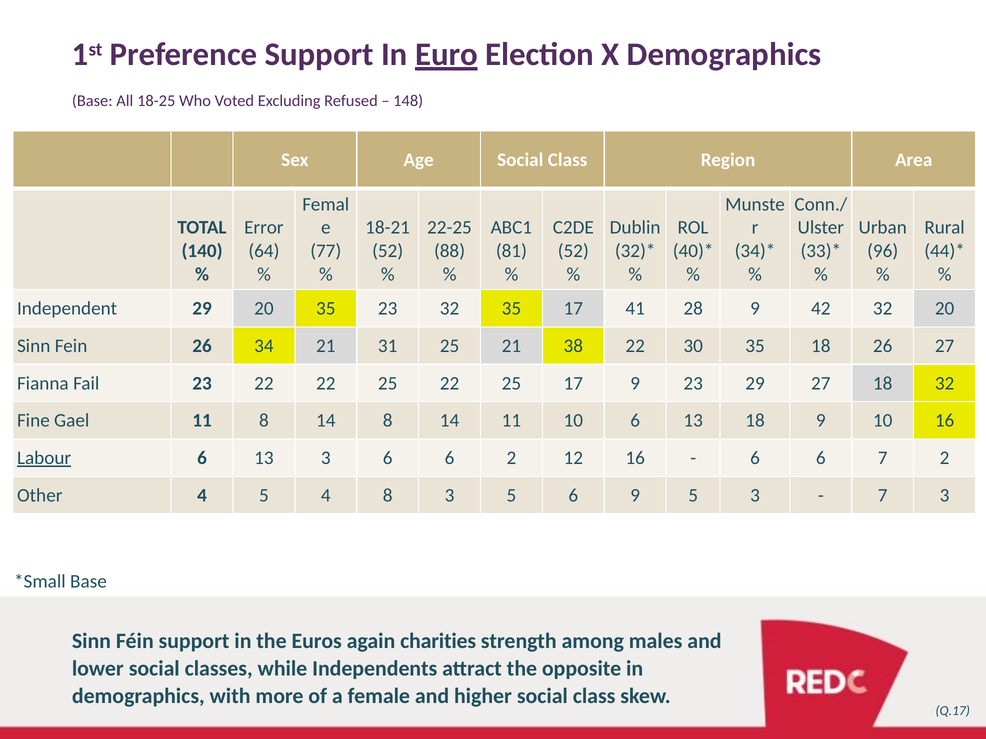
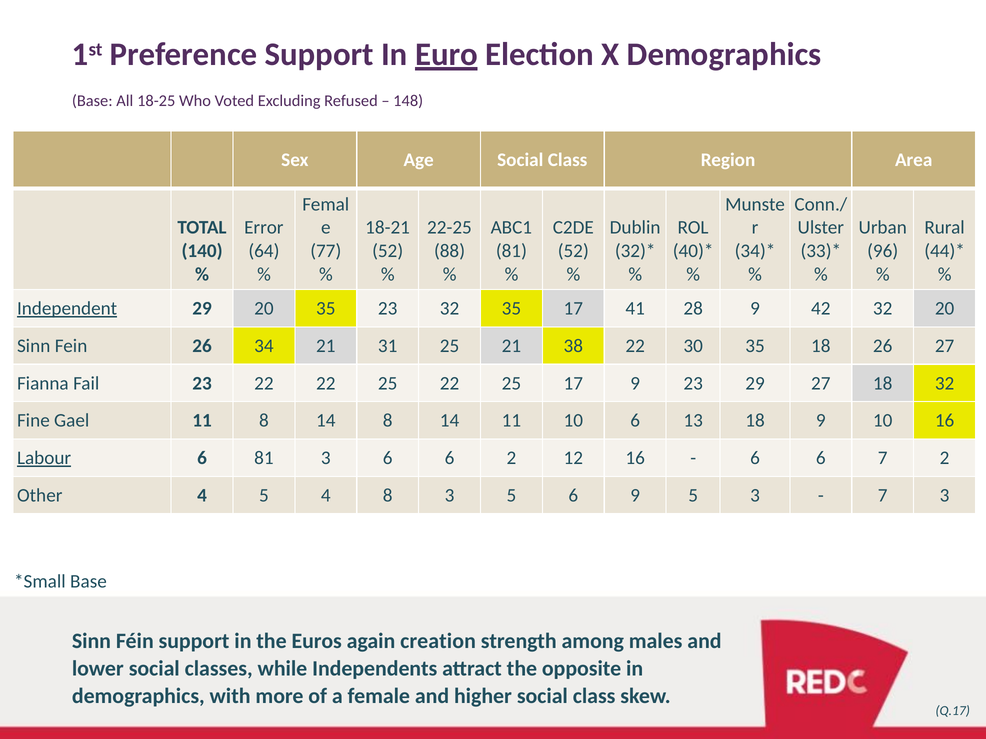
Independent underline: none -> present
13 at (264, 458): 13 -> 81
charities: charities -> creation
